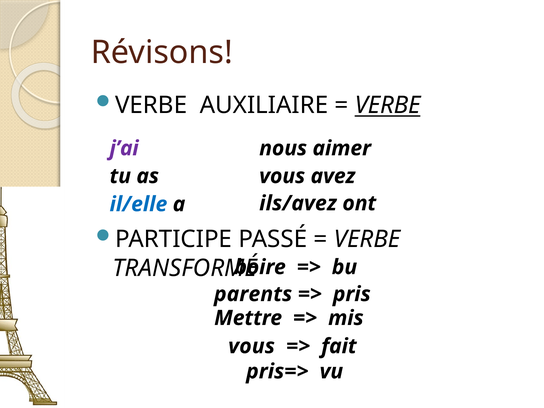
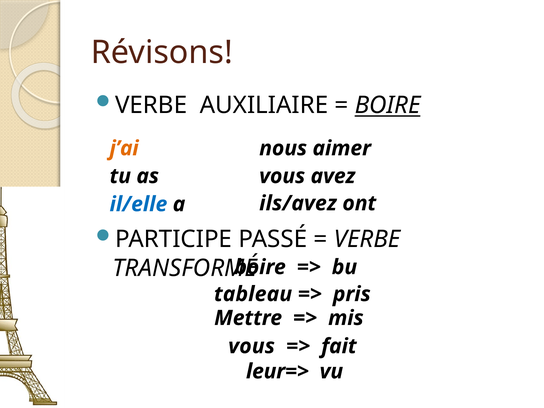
VERBE at (388, 105): VERBE -> BOIRE
j’ai colour: purple -> orange
parents: parents -> tableau
pris=>: pris=> -> leur=>
